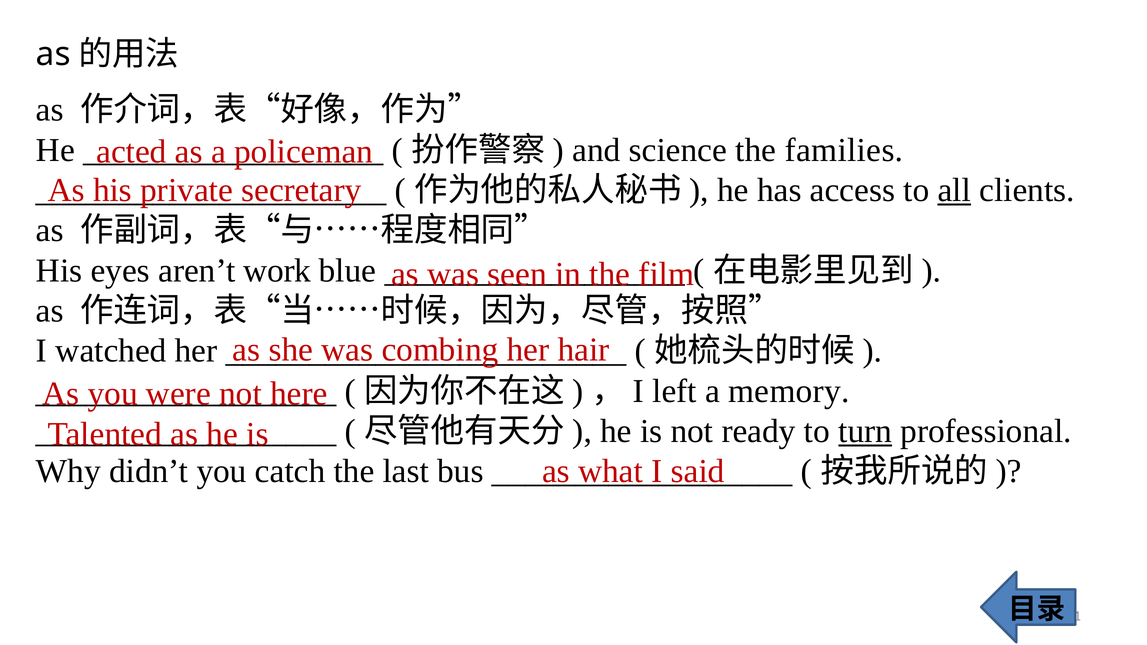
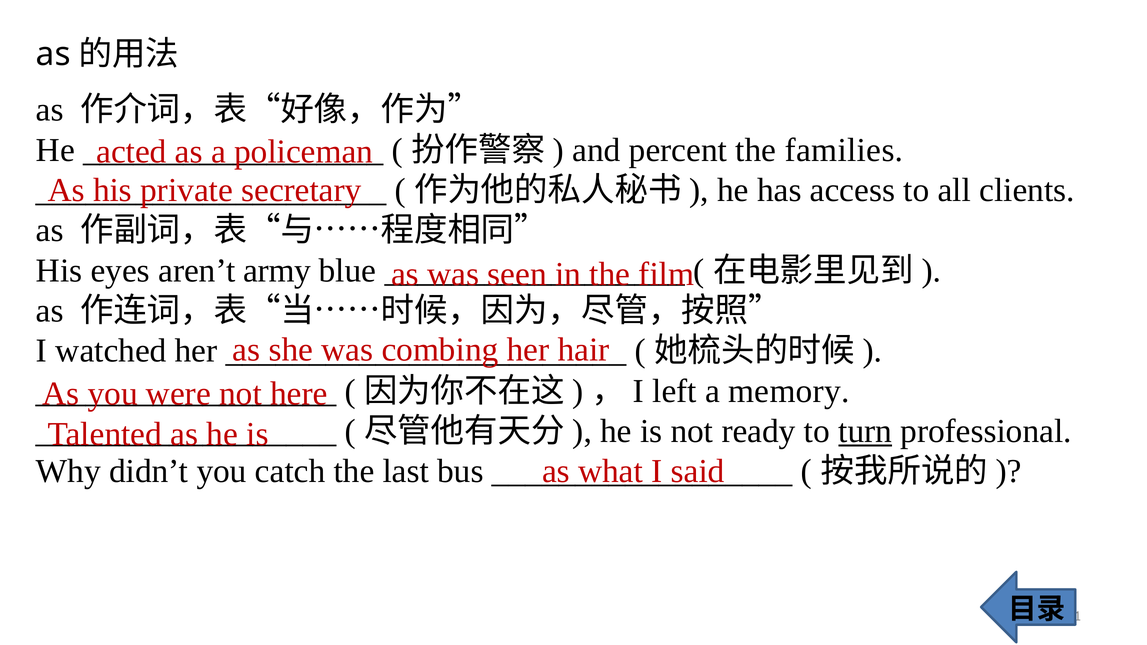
science: science -> percent
all underline: present -> none
work: work -> army
